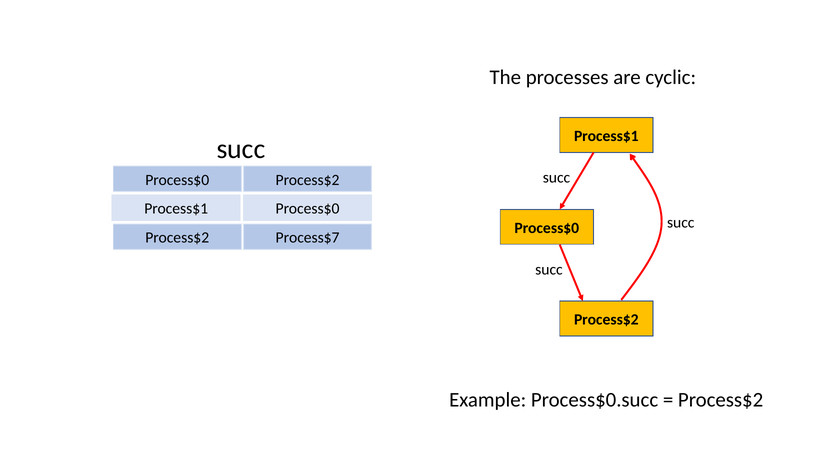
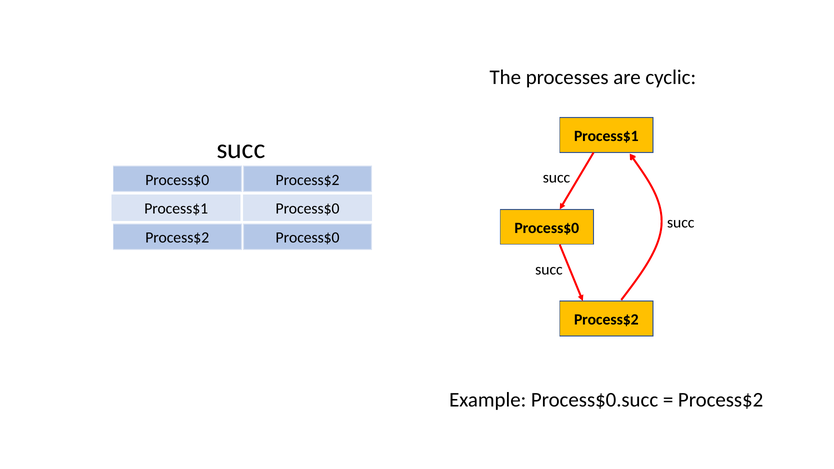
Process$7 at (308, 238): Process$7 -> Process$0
